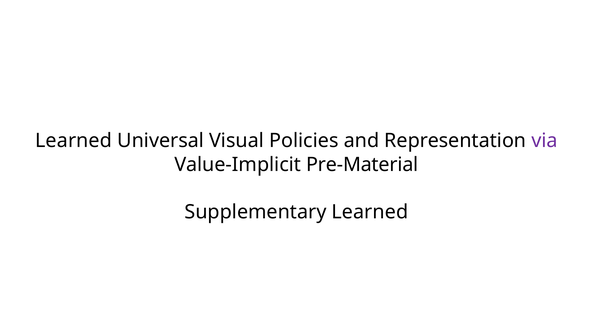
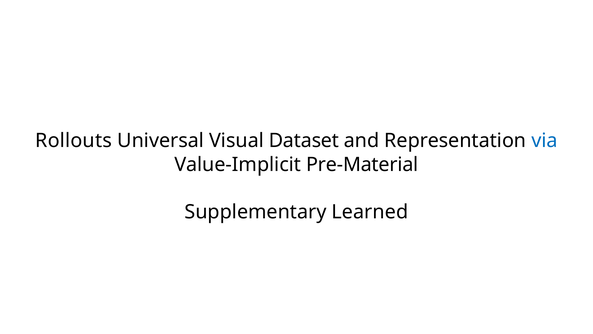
Learned at (74, 141): Learned -> Rollouts
Policies: Policies -> Dataset
via colour: purple -> blue
